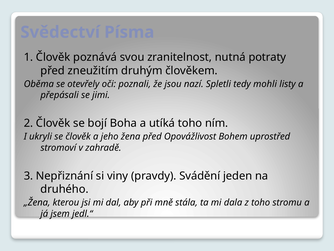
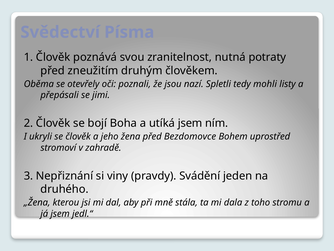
utíká toho: toho -> jsem
Opovážlivost: Opovážlivost -> Bezdomovce
